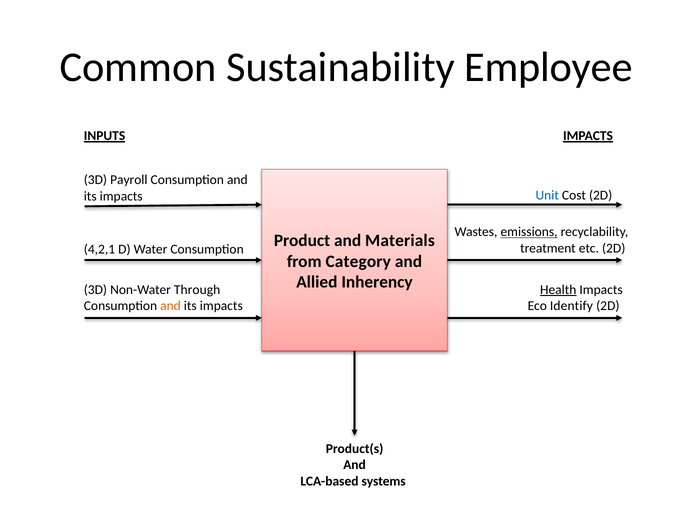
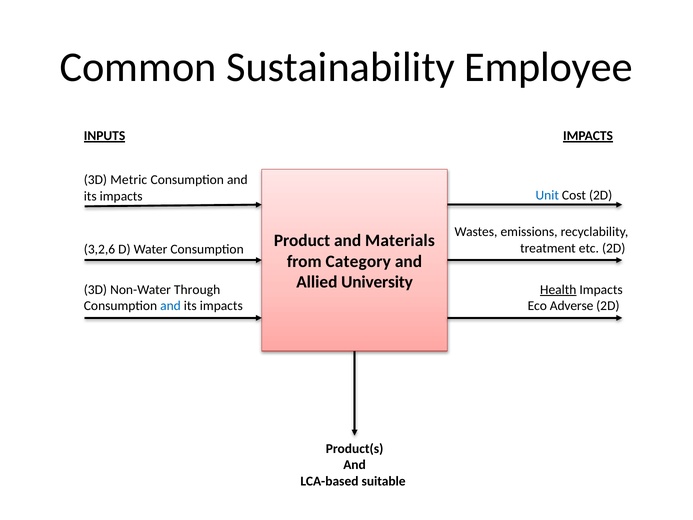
Payroll: Payroll -> Metric
emissions underline: present -> none
4,2,1: 4,2,1 -> 3,2,6
Inherency: Inherency -> University
and at (171, 306) colour: orange -> blue
Identify: Identify -> Adverse
systems: systems -> suitable
